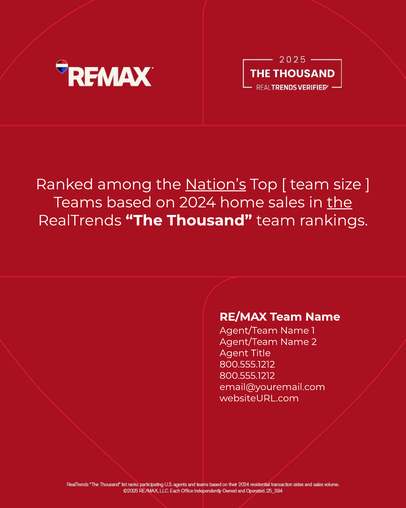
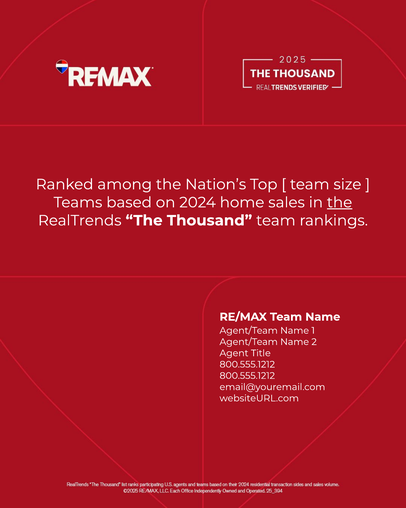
Nation’s underline: present -> none
